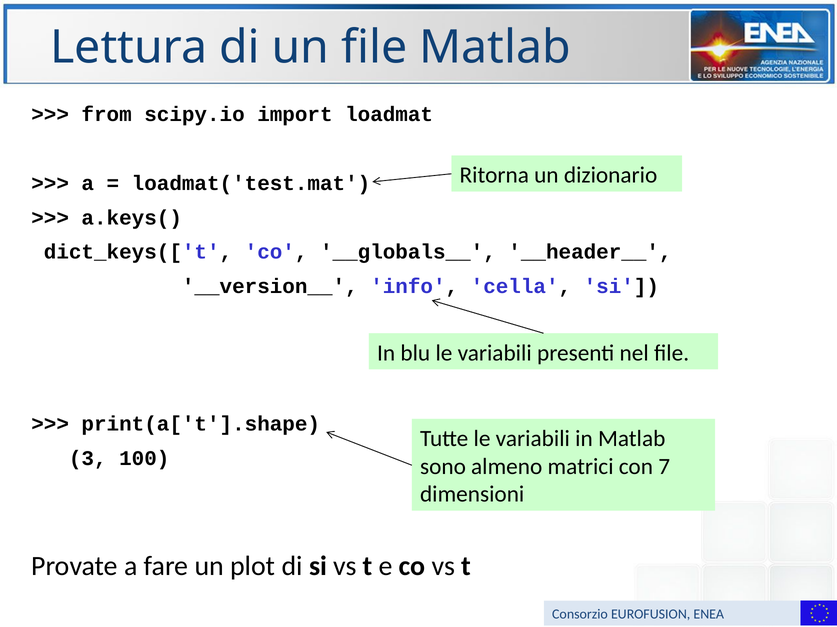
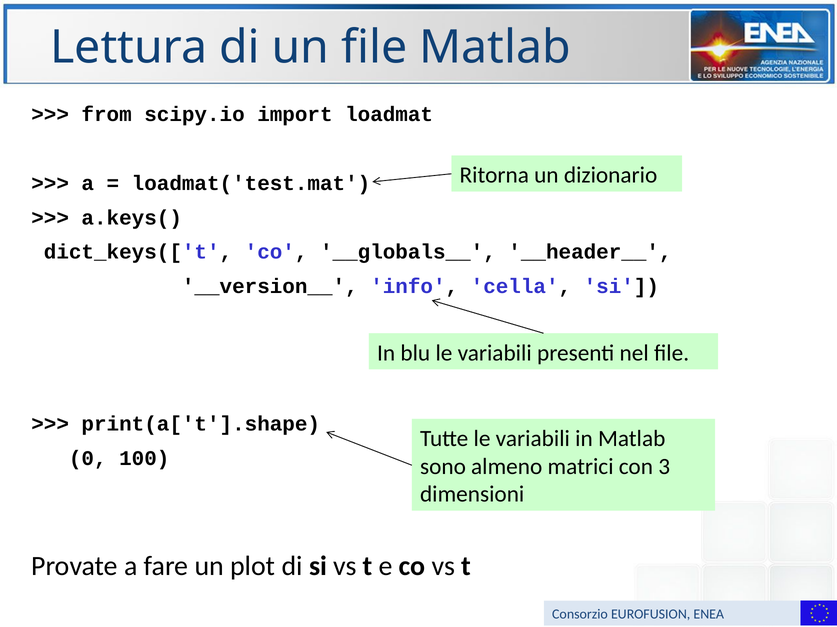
3: 3 -> 0
7: 7 -> 3
